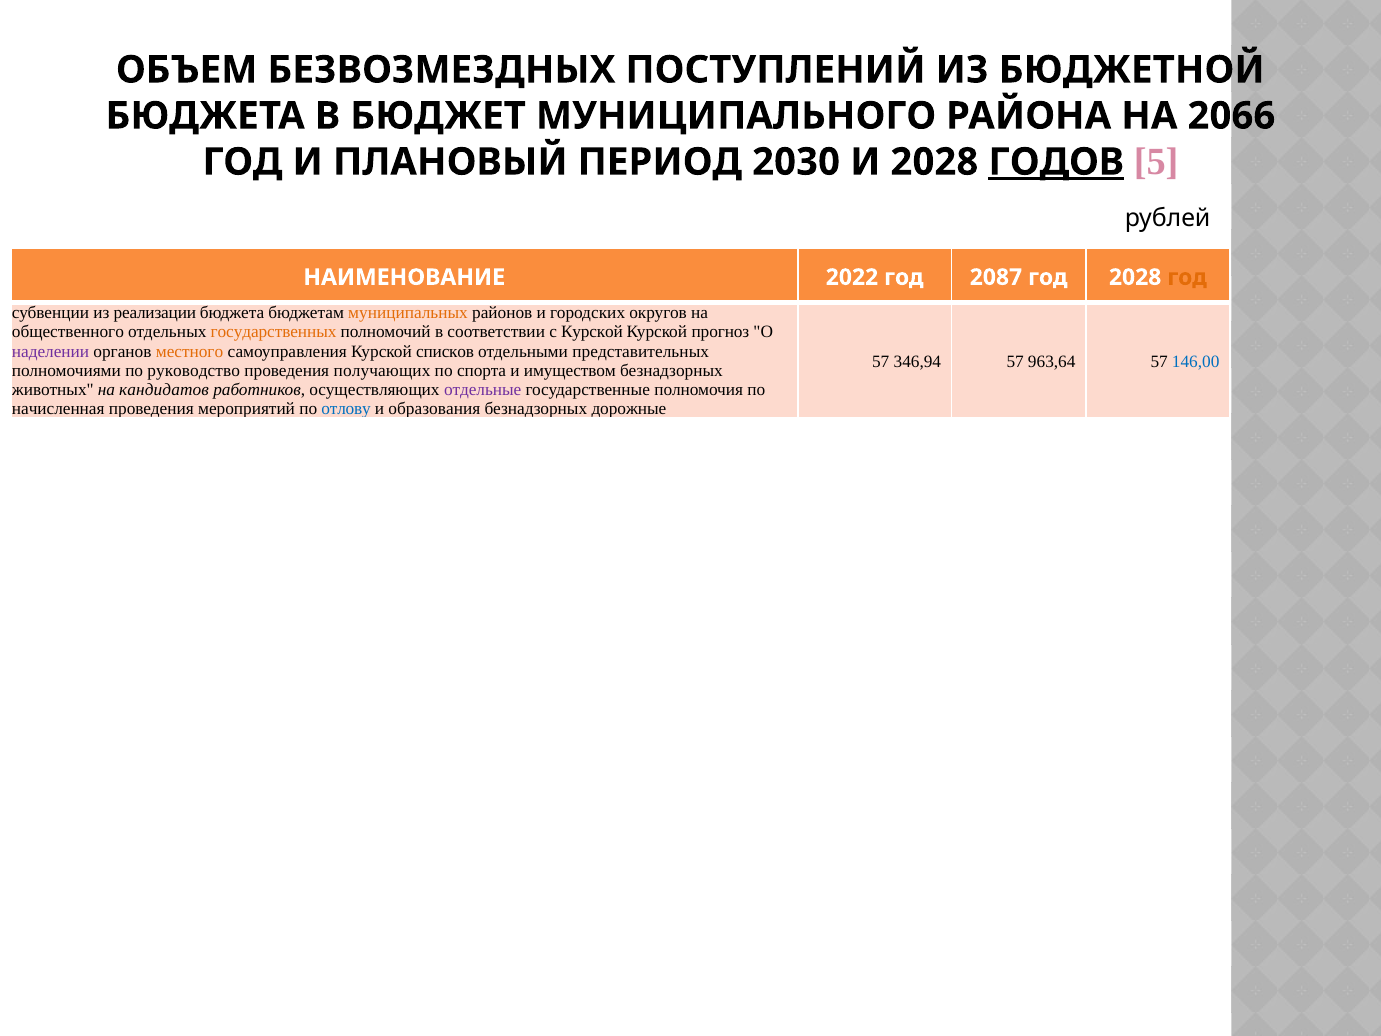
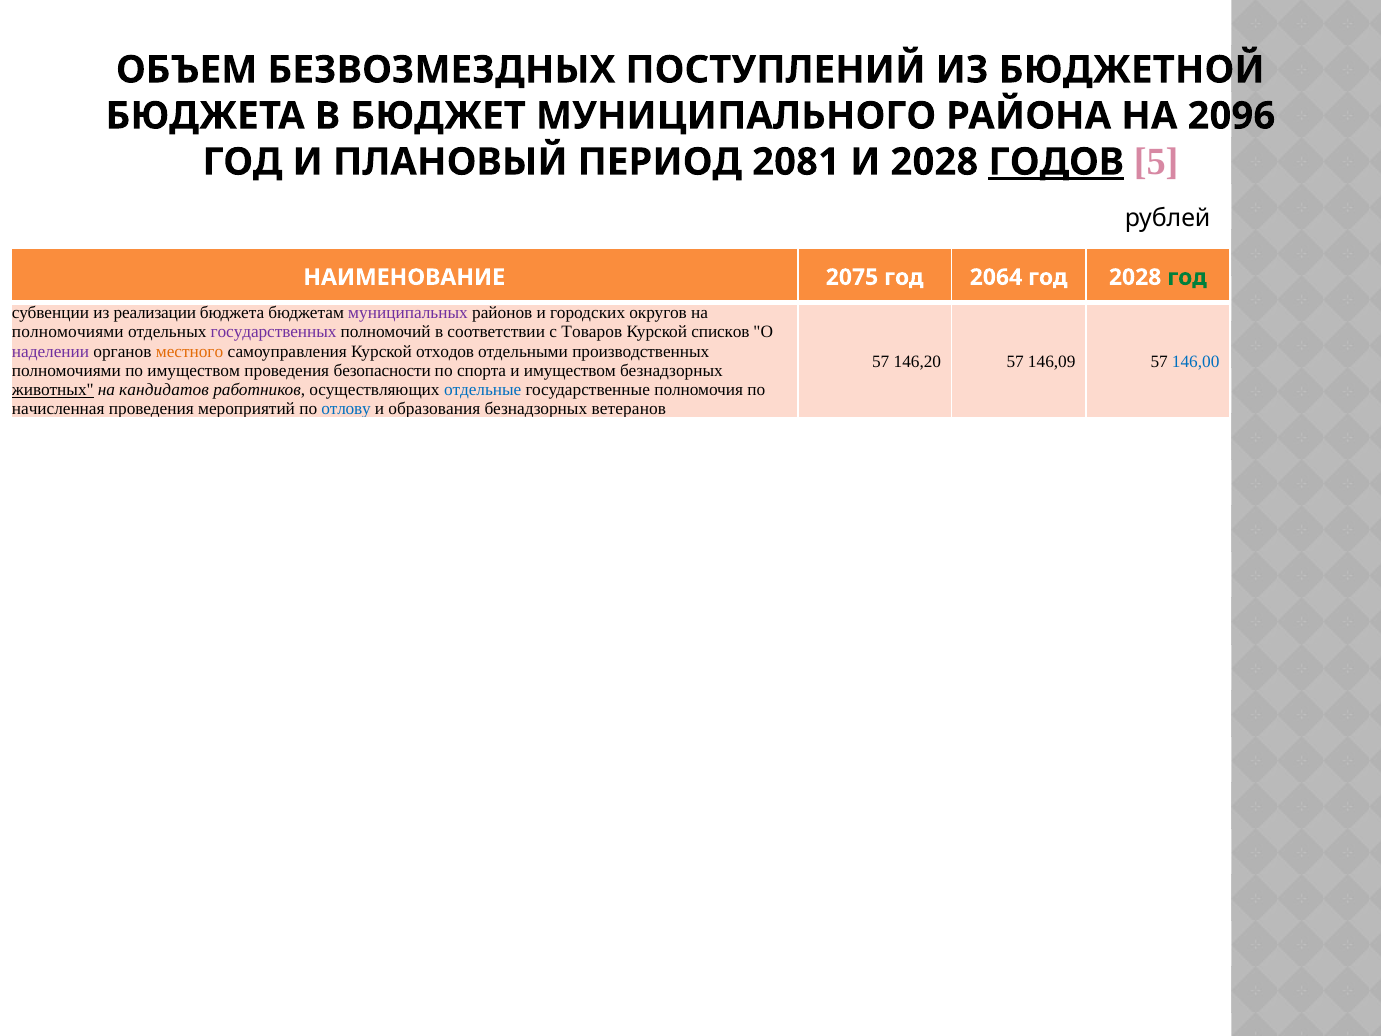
2066: 2066 -> 2096
2030: 2030 -> 2081
2022: 2022 -> 2075
2087: 2087 -> 2064
год at (1187, 277) colour: orange -> green
муниципальных colour: orange -> purple
общественного at (68, 332): общественного -> полномочиями
государственных colour: orange -> purple
с Курской: Курской -> Товаров
прогноз: прогноз -> списков
списков: списков -> отходов
представительных: представительных -> производственных
346,94: 346,94 -> 146,20
963,64: 963,64 -> 146,09
по руководство: руководство -> имуществом
получающих: получающих -> безопасности
животных underline: none -> present
отдельные colour: purple -> blue
дорожные: дорожные -> ветеранов
